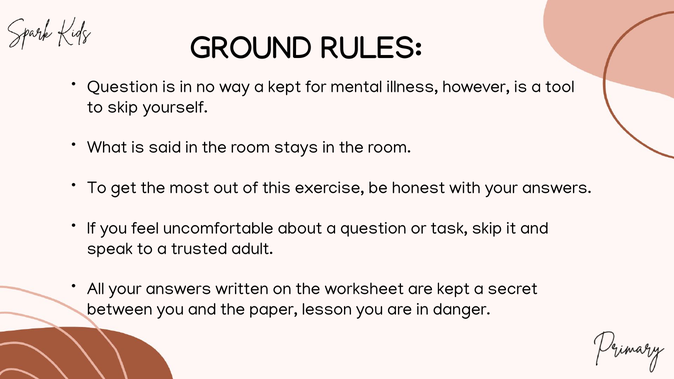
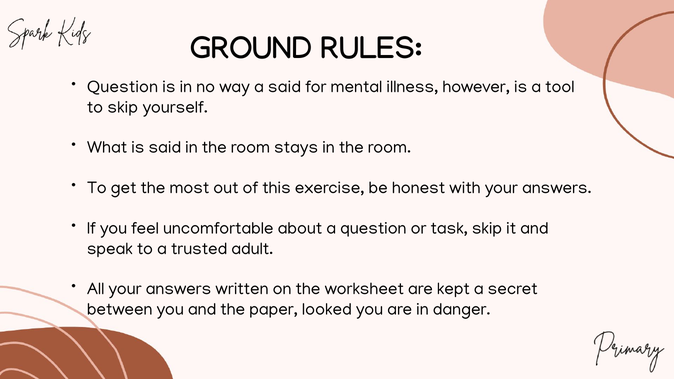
a kept: kept -> said
lesson: lesson -> looked
